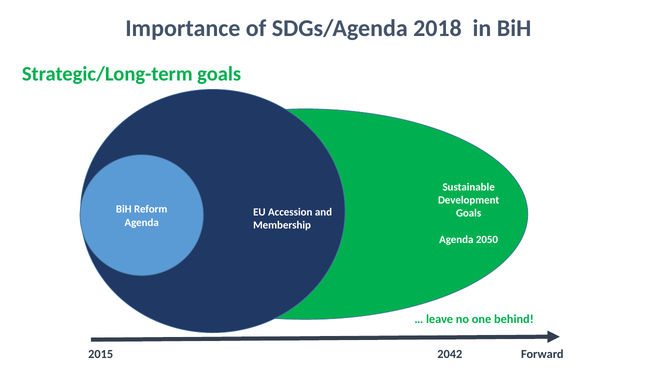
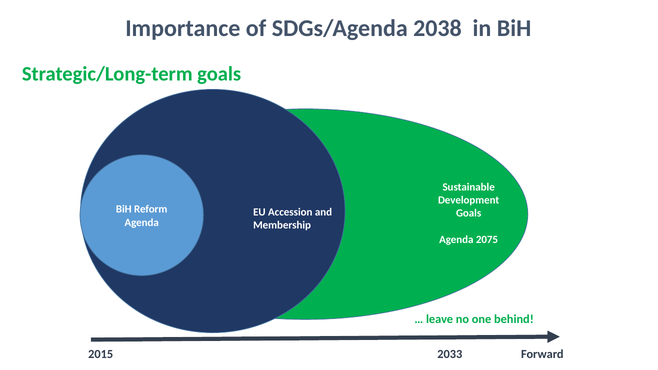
2018: 2018 -> 2038
2050: 2050 -> 2075
2042: 2042 -> 2033
